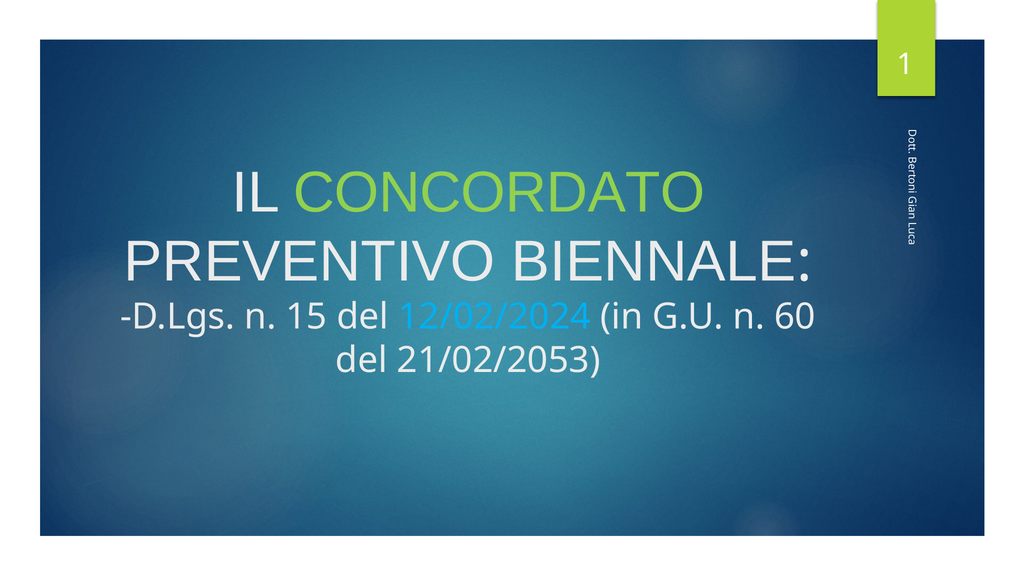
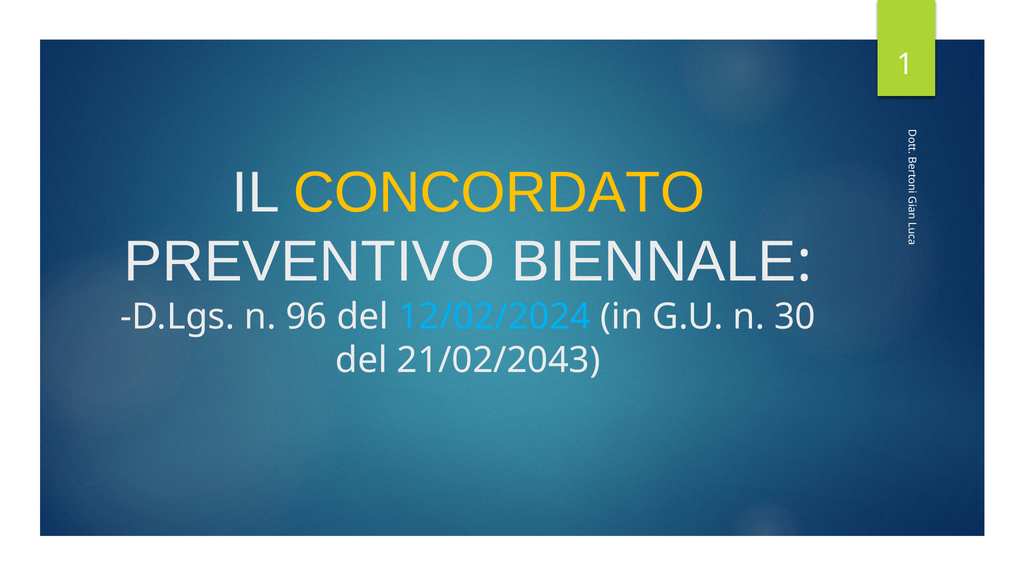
CONCORDATO colour: light green -> yellow
15: 15 -> 96
60: 60 -> 30
21/02/2053: 21/02/2053 -> 21/02/2043
